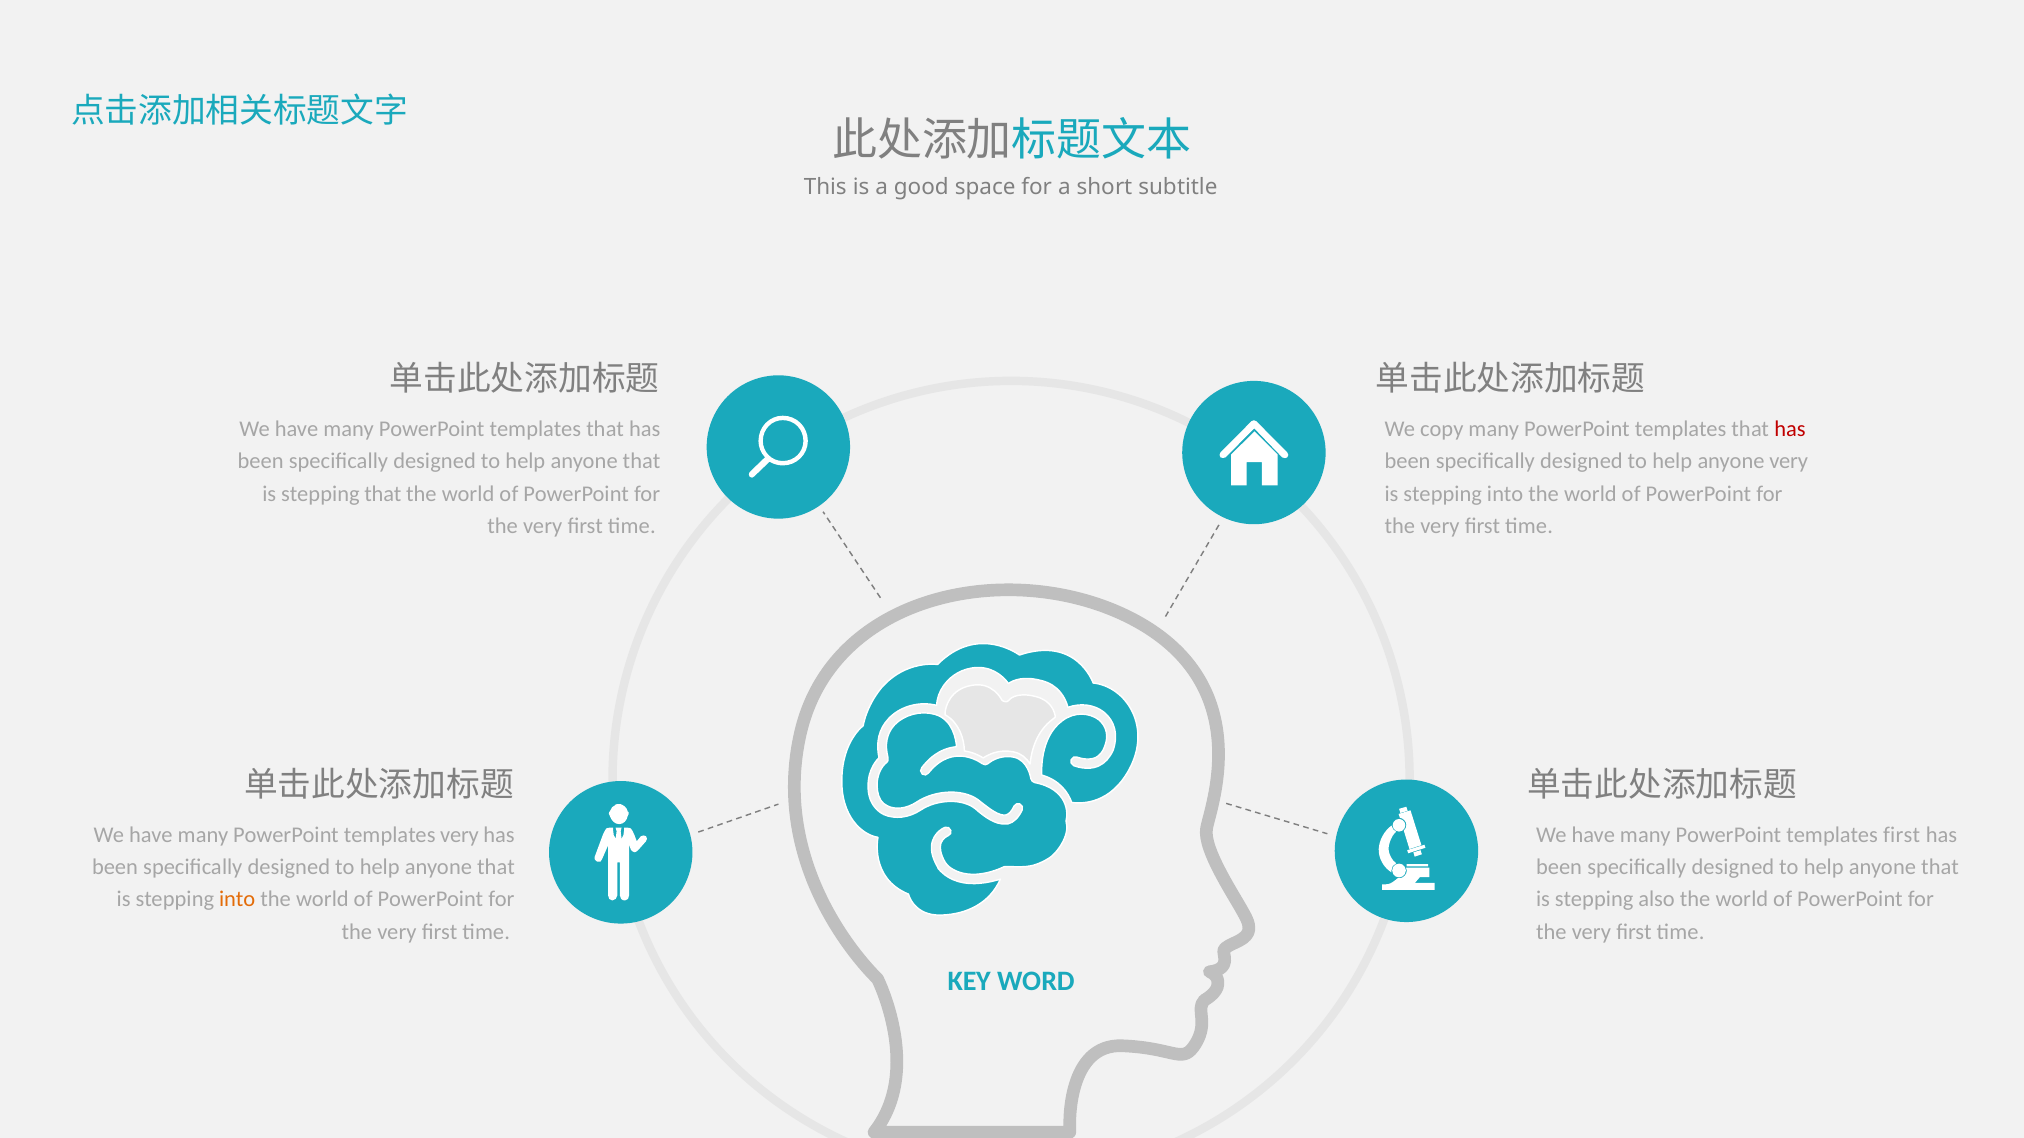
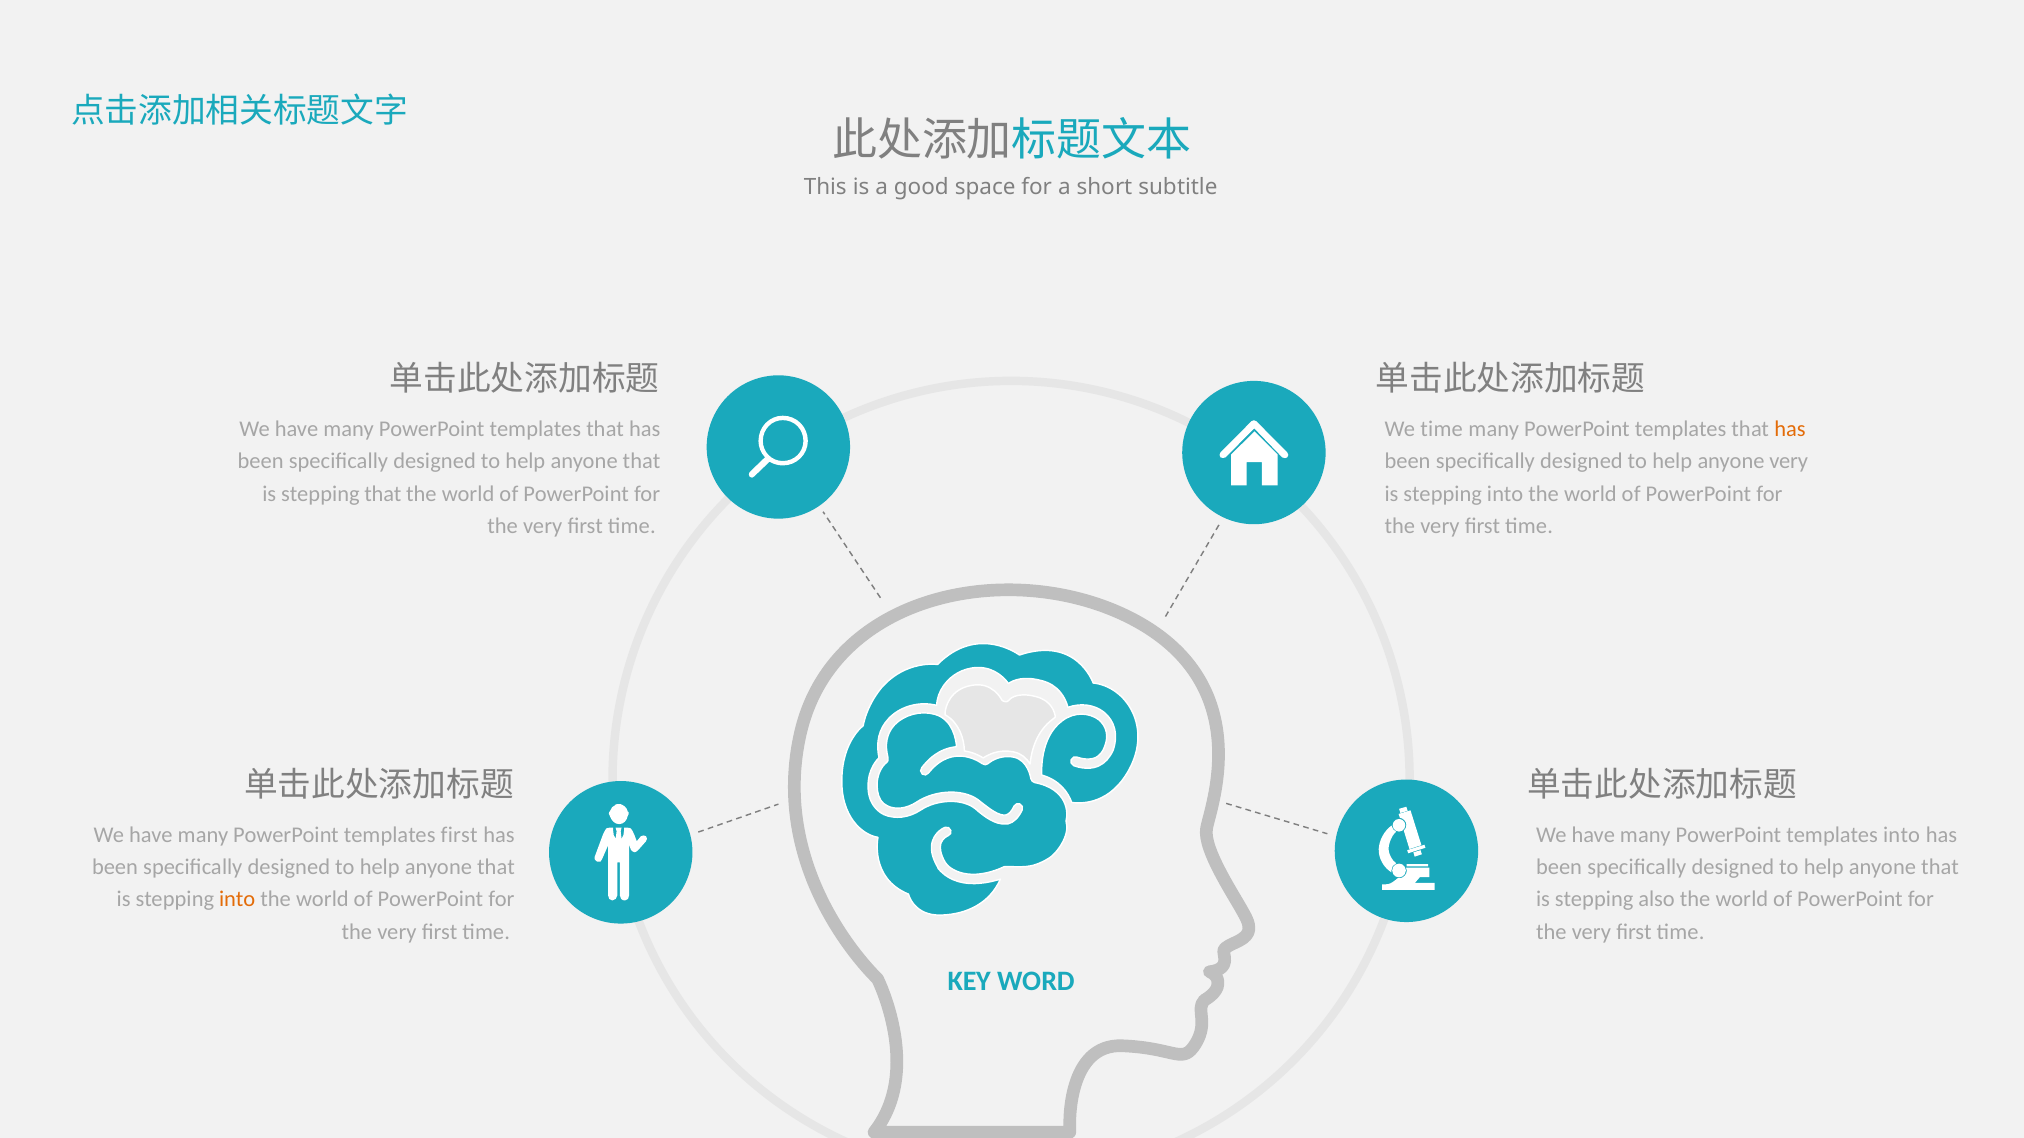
We copy: copy -> time
has at (1790, 429) colour: red -> orange
templates very: very -> first
templates first: first -> into
